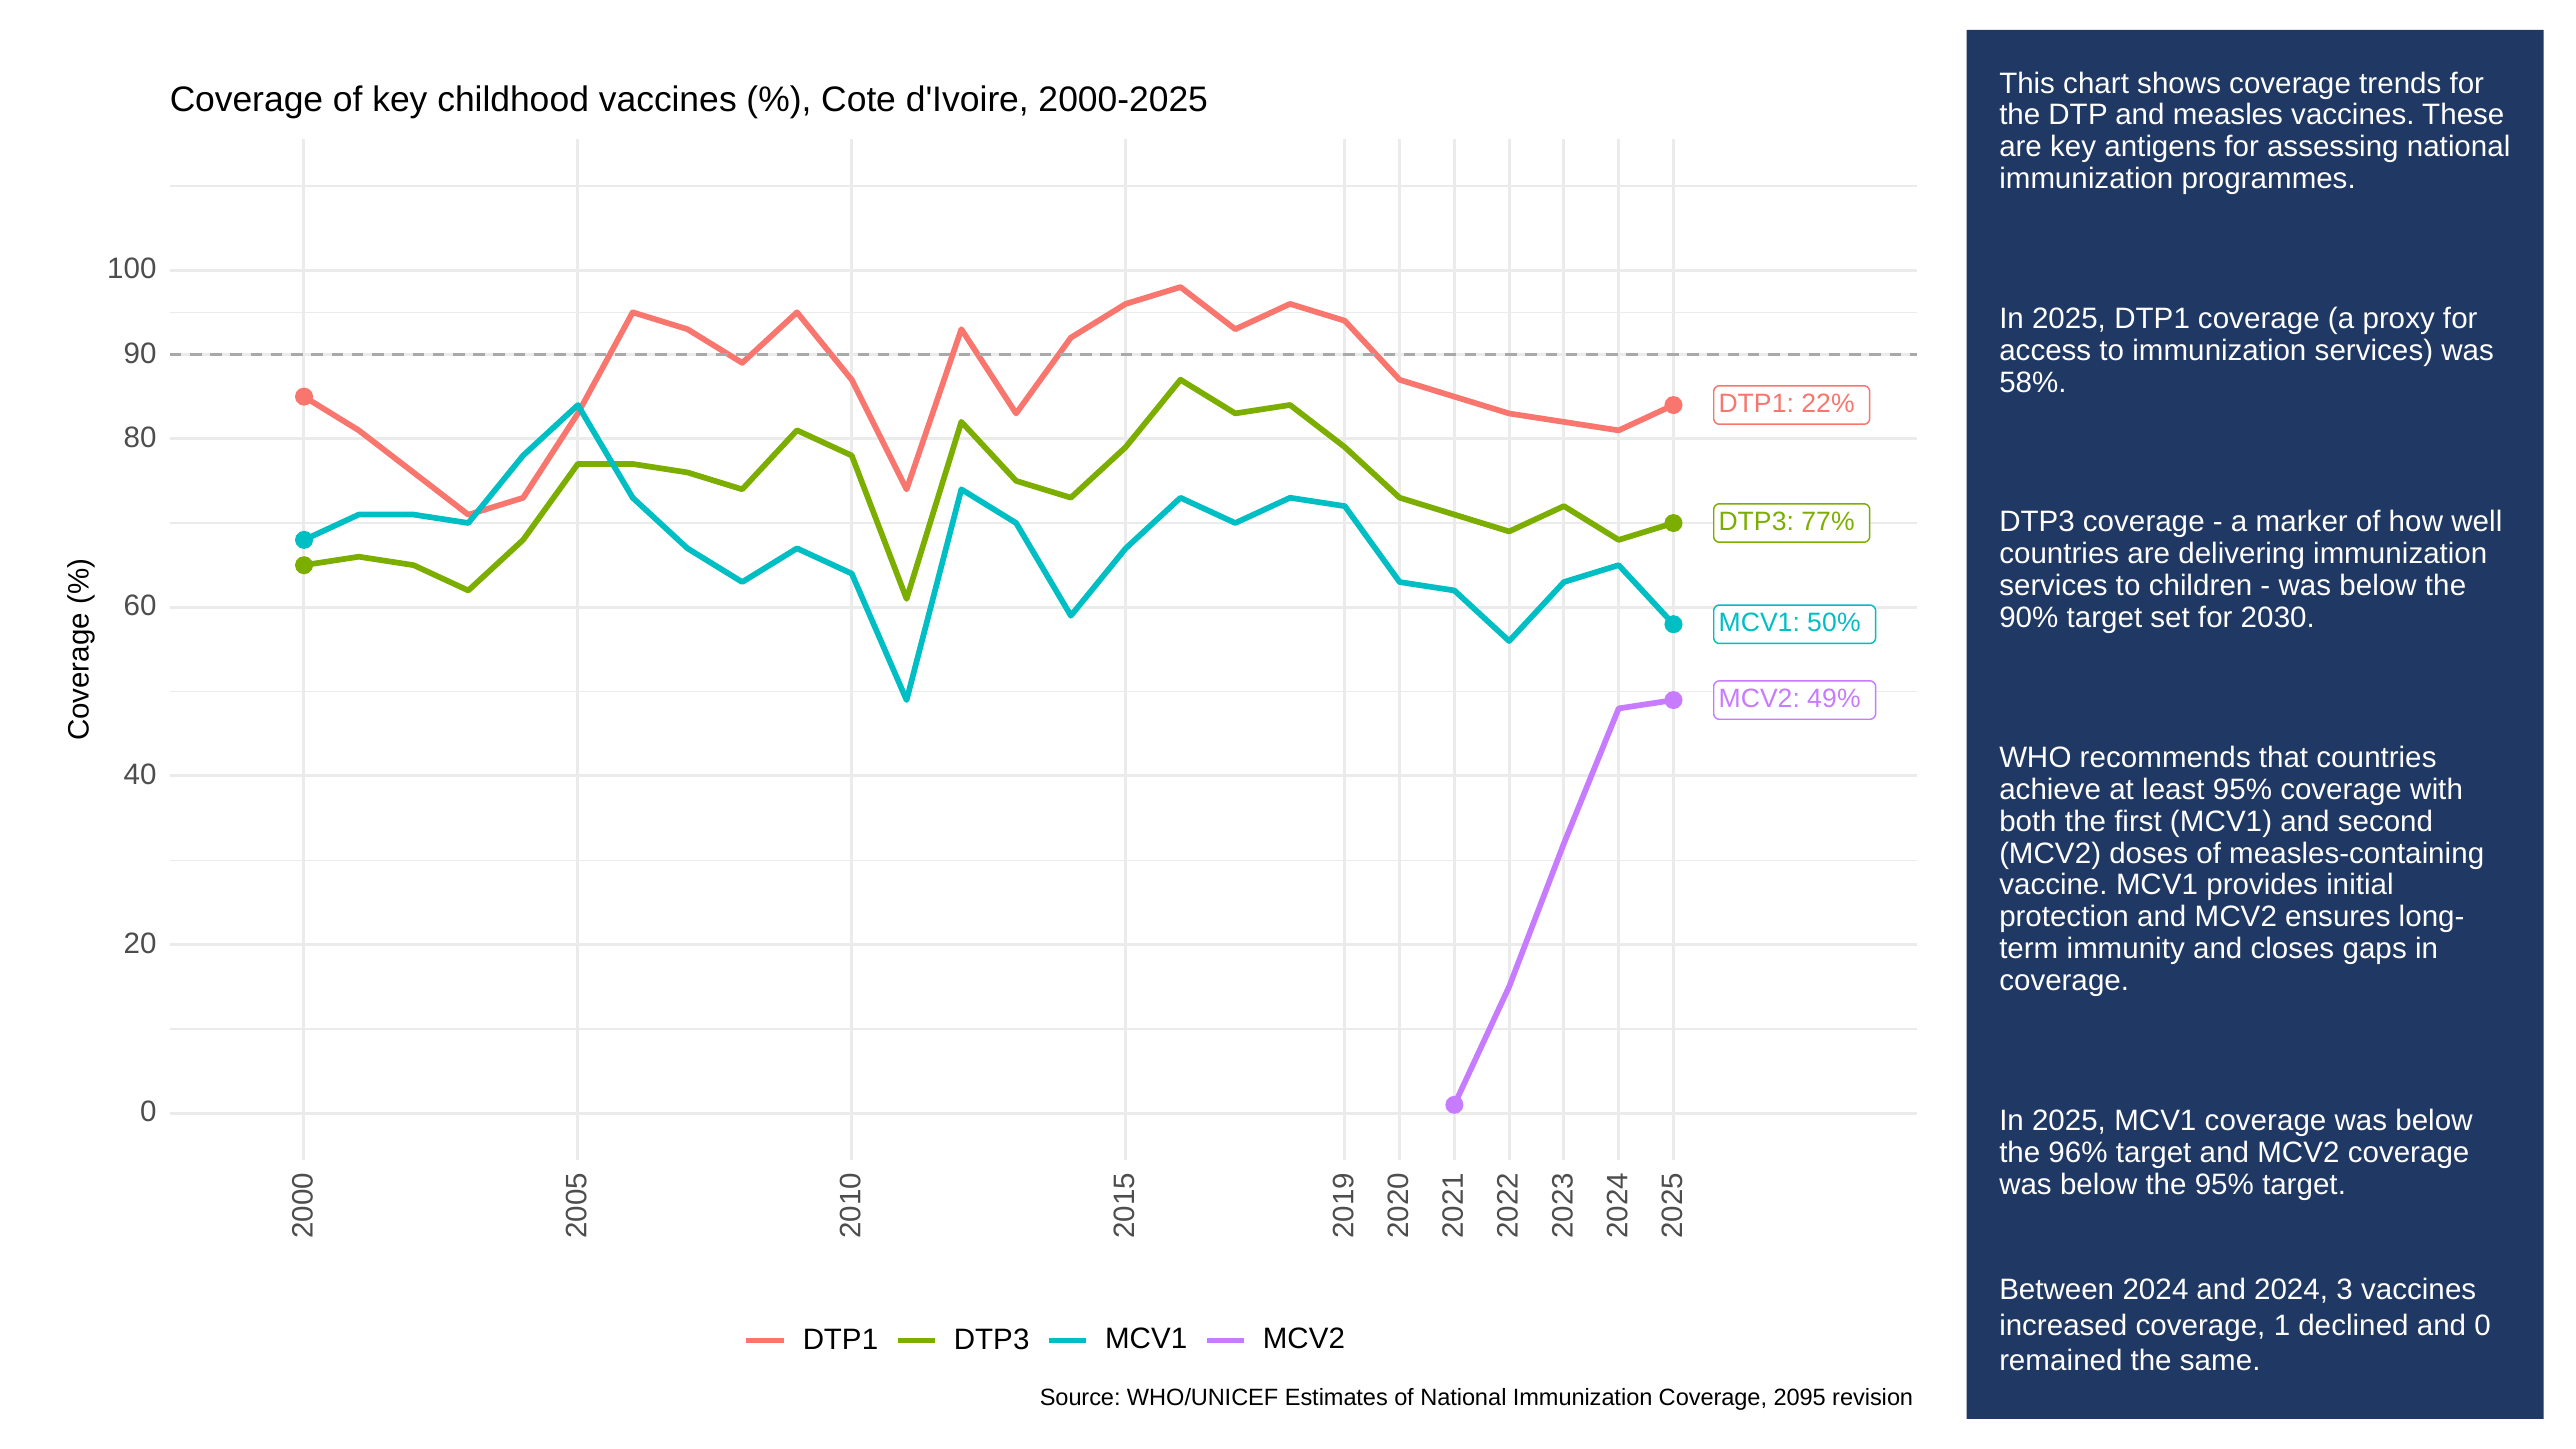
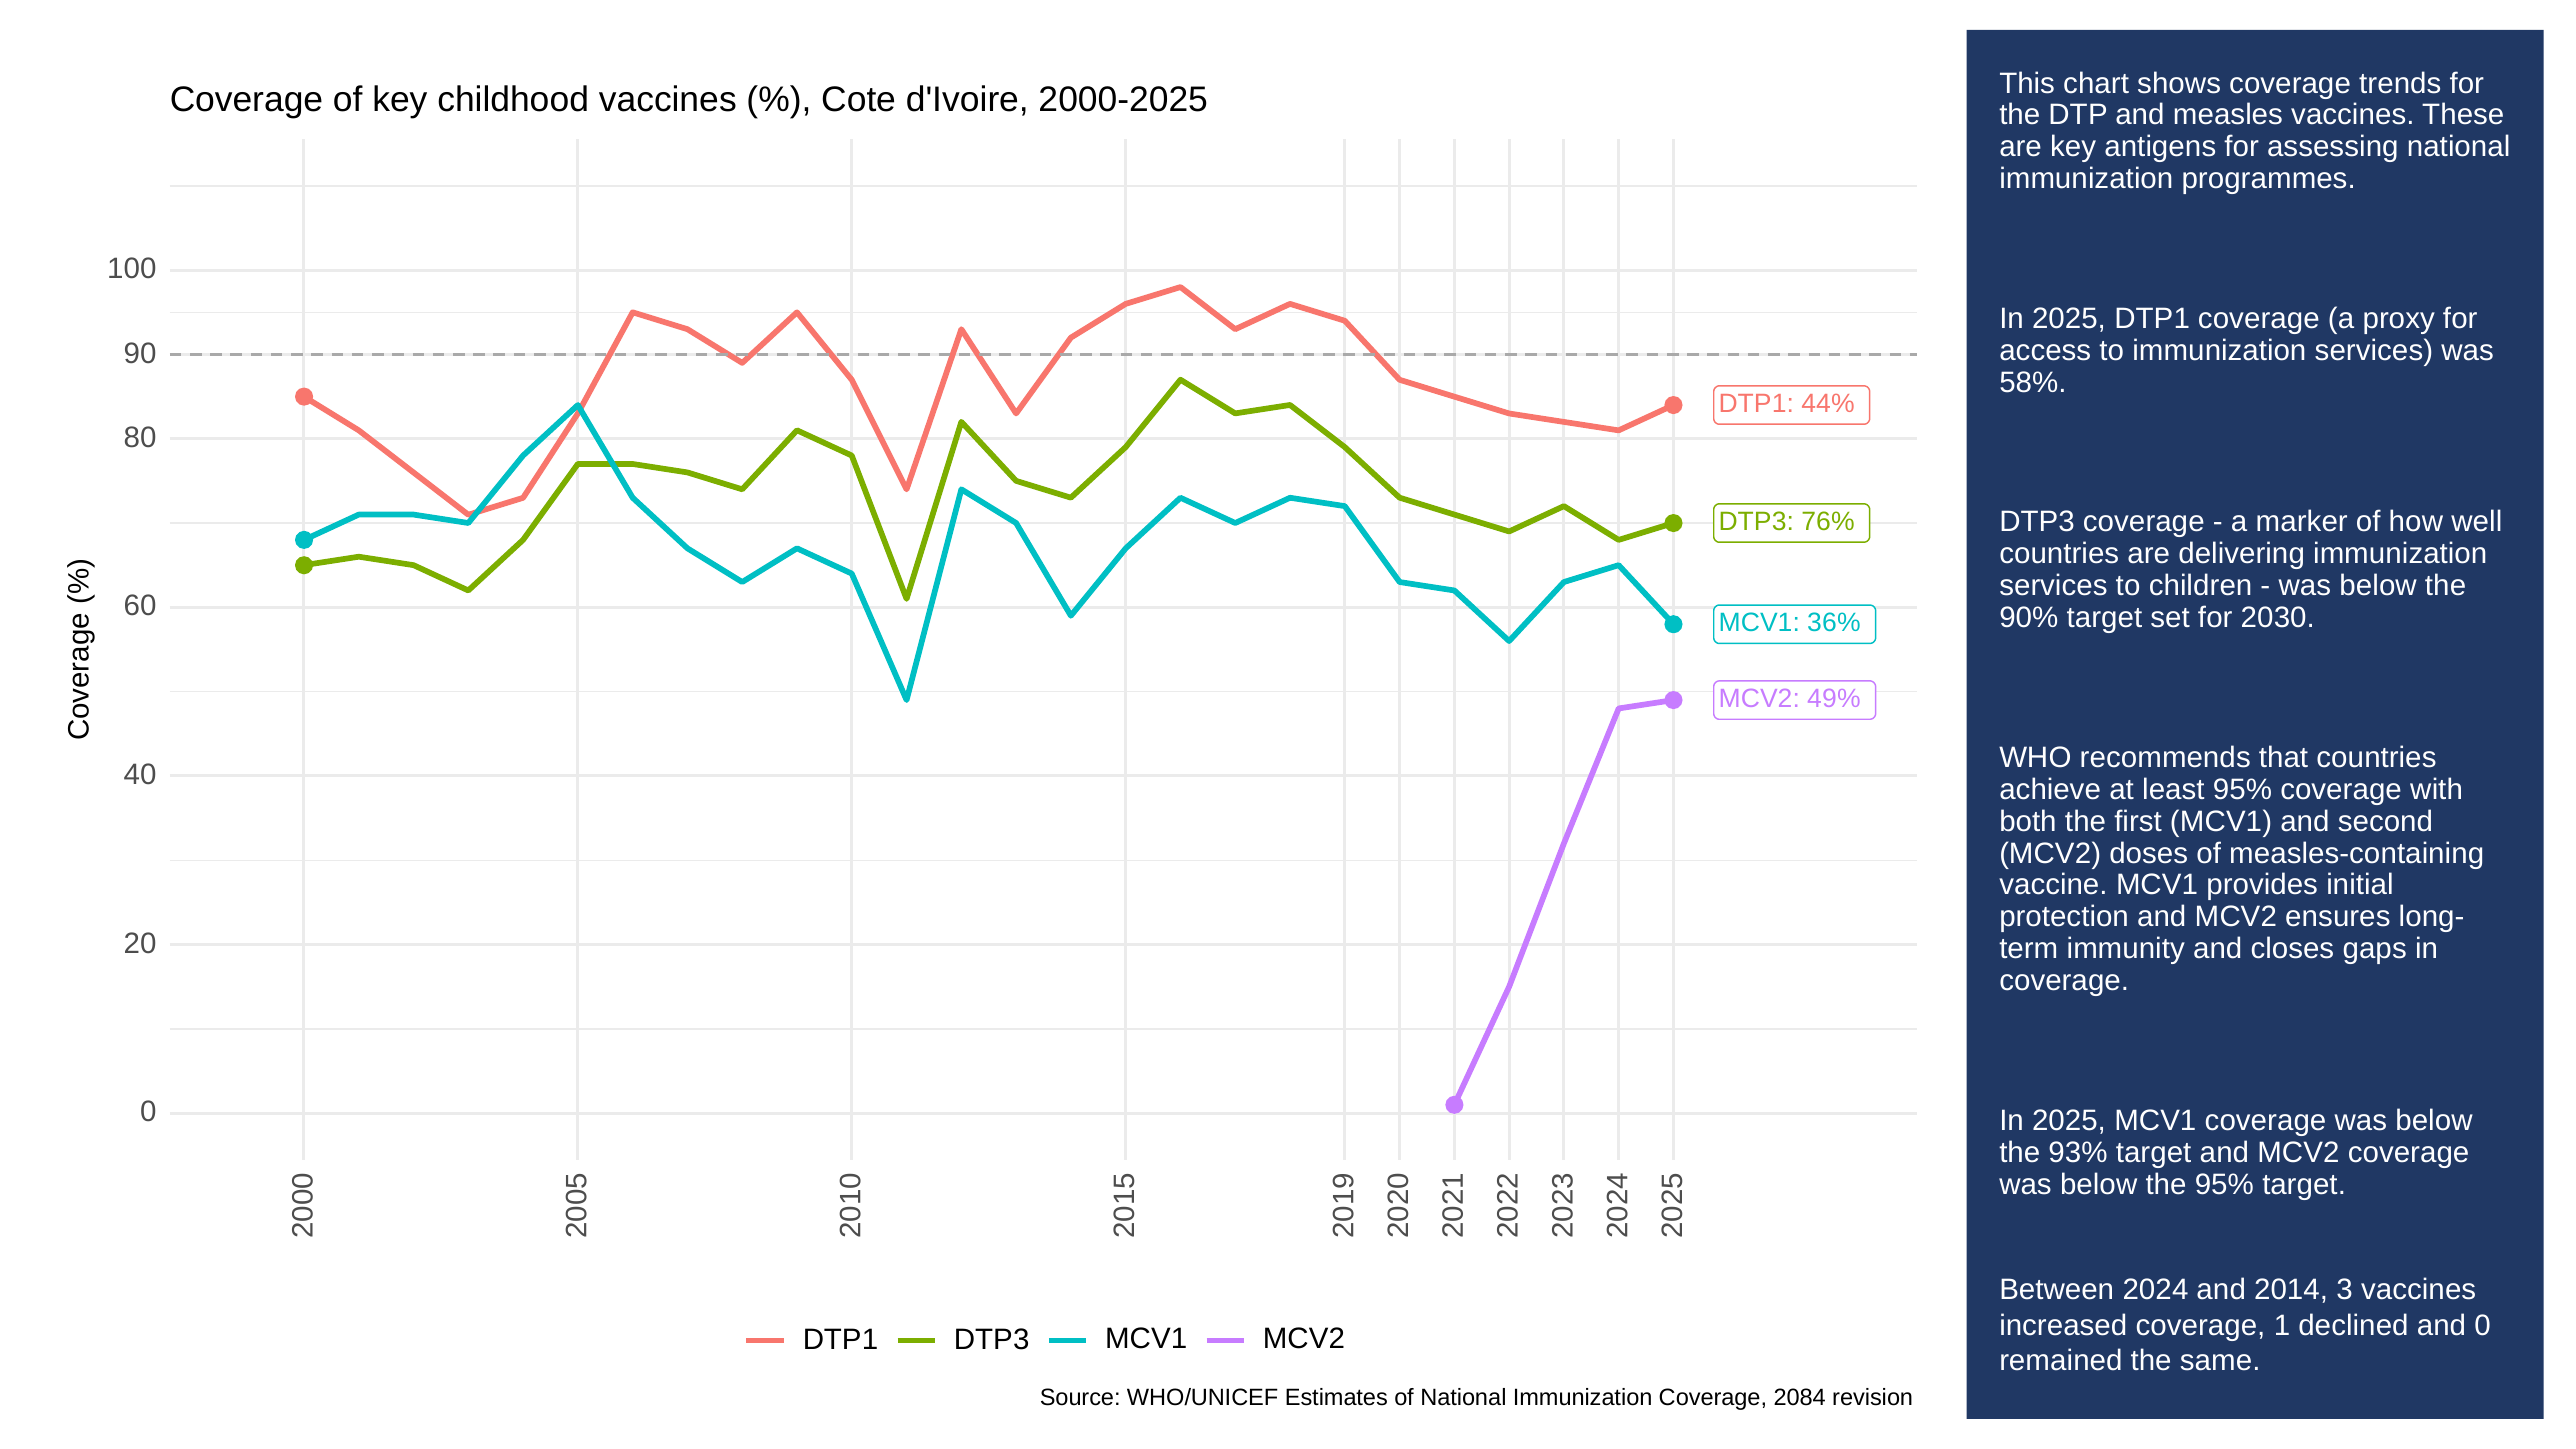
22%: 22% -> 44%
77%: 77% -> 76%
50%: 50% -> 36%
96%: 96% -> 93%
and 2024: 2024 -> 2014
2095: 2095 -> 2084
